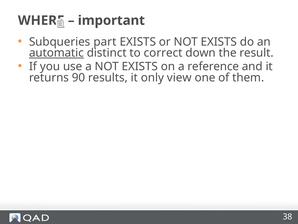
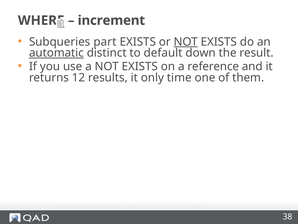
important: important -> increment
NOT at (186, 42) underline: none -> present
correct: correct -> default
90: 90 -> 12
view: view -> time
